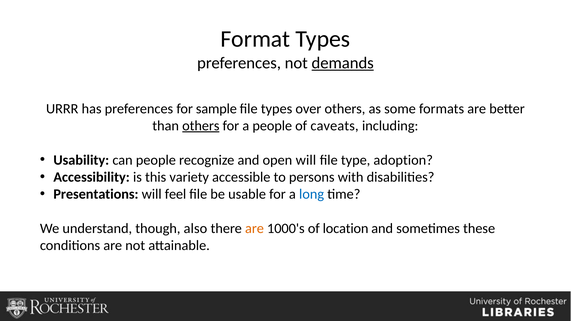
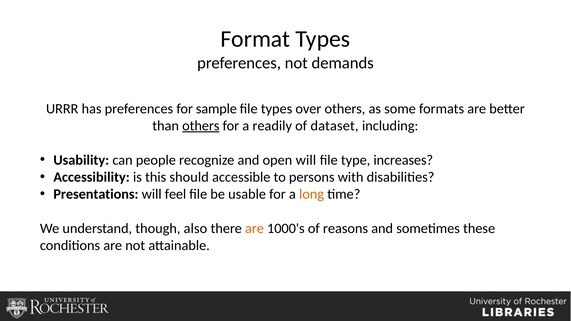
demands underline: present -> none
a people: people -> readily
caveats: caveats -> dataset
adoption: adoption -> increases
variety: variety -> should
long colour: blue -> orange
location: location -> reasons
